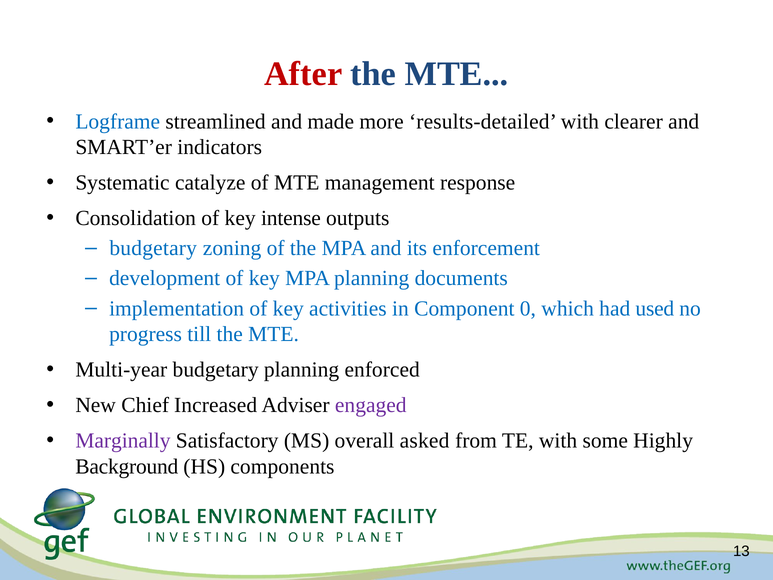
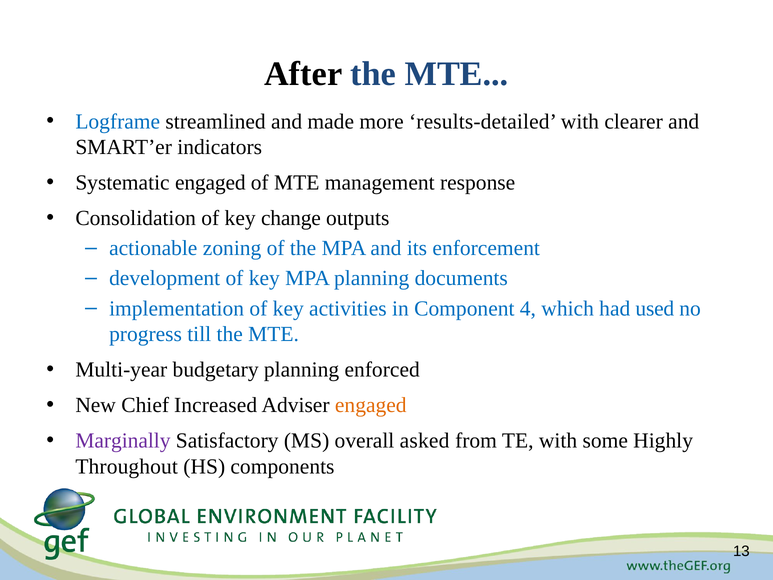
After colour: red -> black
Systematic catalyze: catalyze -> engaged
intense: intense -> change
budgetary at (153, 248): budgetary -> actionable
0: 0 -> 4
engaged at (371, 405) colour: purple -> orange
Background: Background -> Throughout
